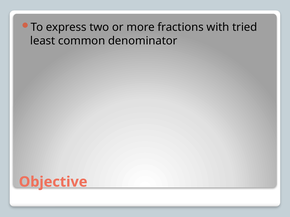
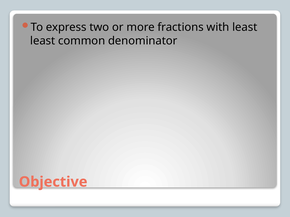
with tried: tried -> least
